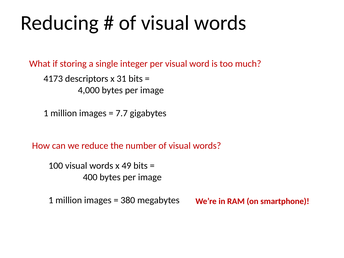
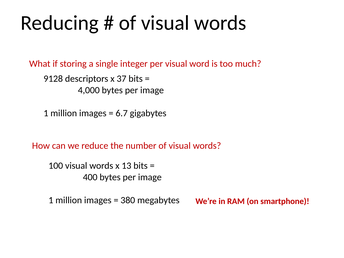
4173: 4173 -> 9128
31: 31 -> 37
7.7: 7.7 -> 6.7
49: 49 -> 13
